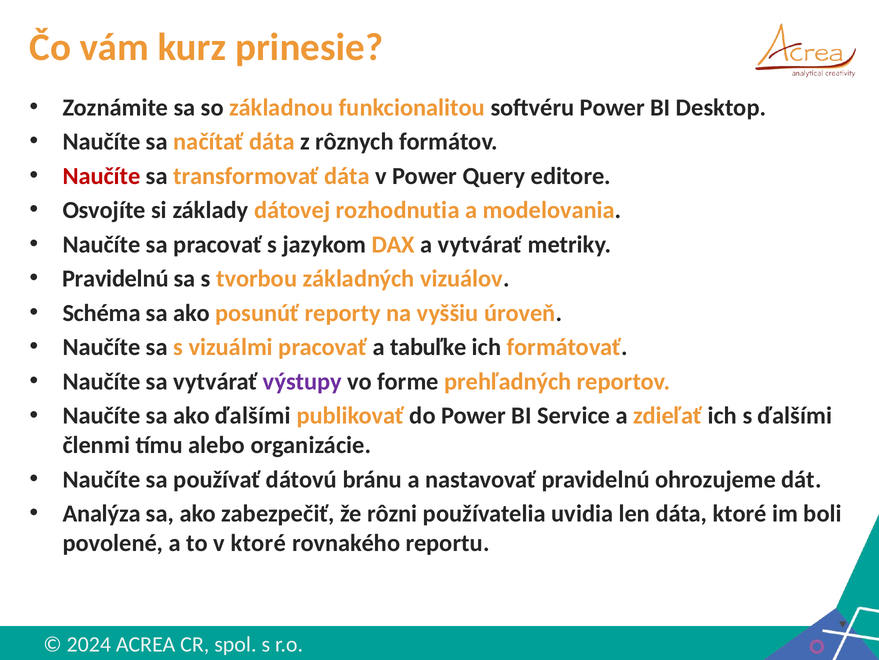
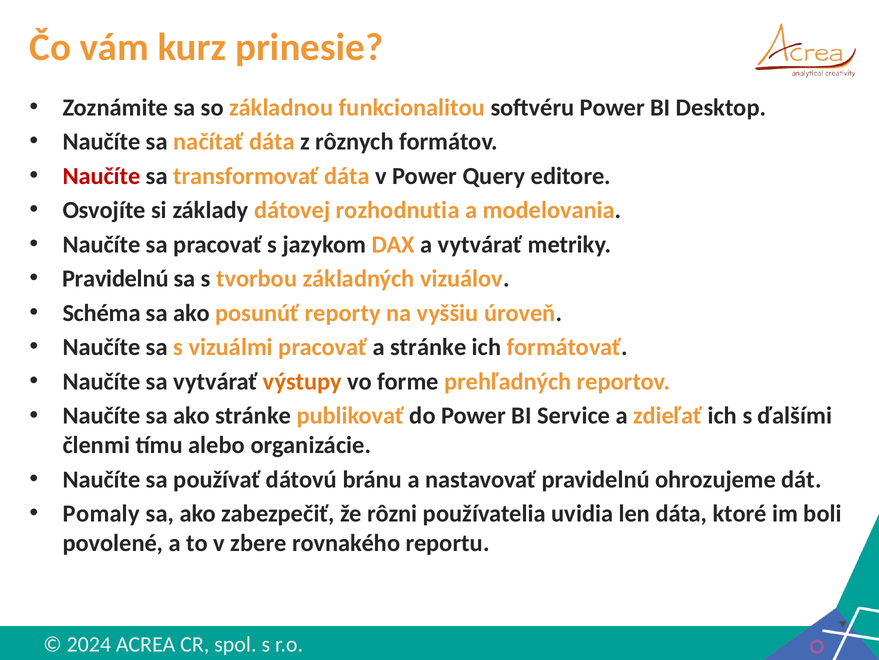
a tabuľke: tabuľke -> stránke
výstupy colour: purple -> orange
ako ďalšími: ďalšími -> stránke
Analýza: Analýza -> Pomaly
v ktoré: ktoré -> zbere
